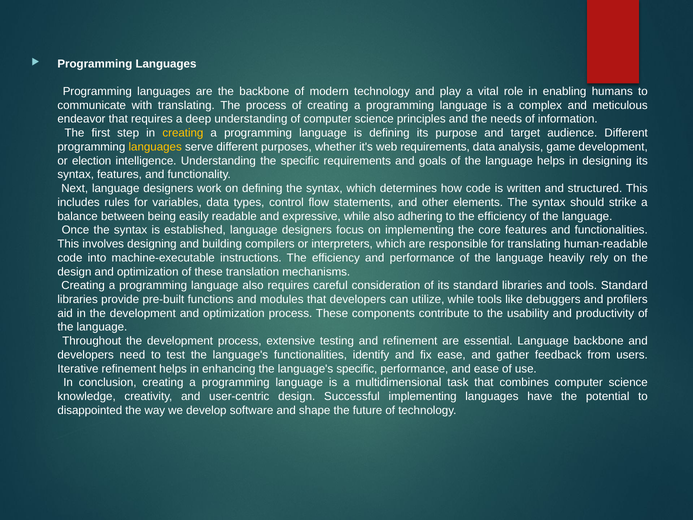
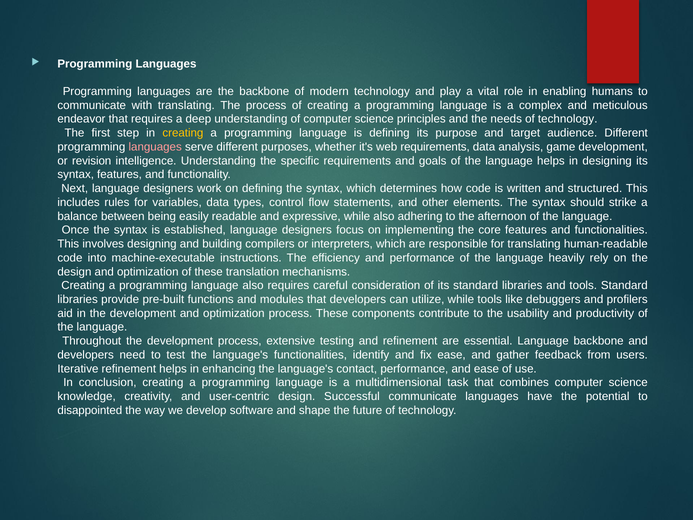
needs of information: information -> technology
languages at (155, 147) colour: yellow -> pink
election: election -> revision
to the efficiency: efficiency -> afternoon
language's specific: specific -> contact
Successful implementing: implementing -> communicate
